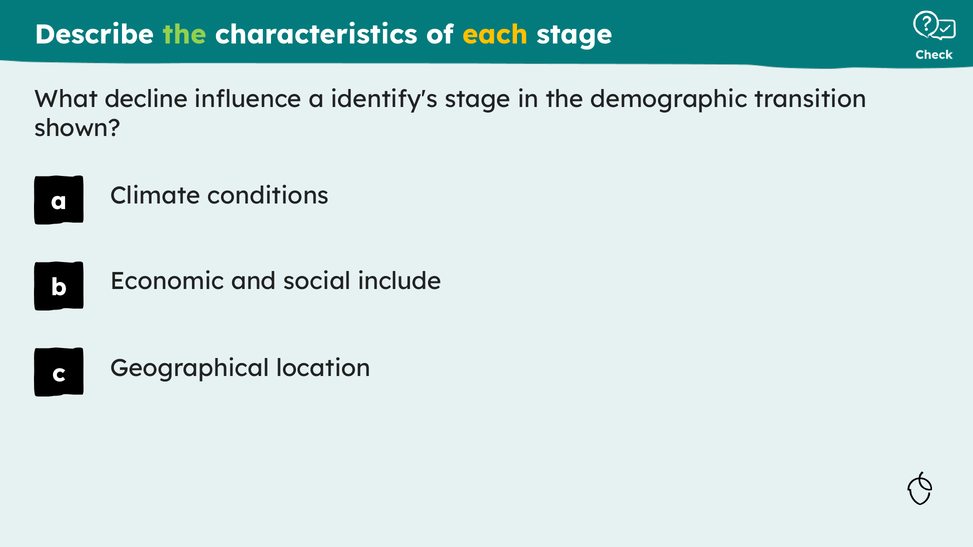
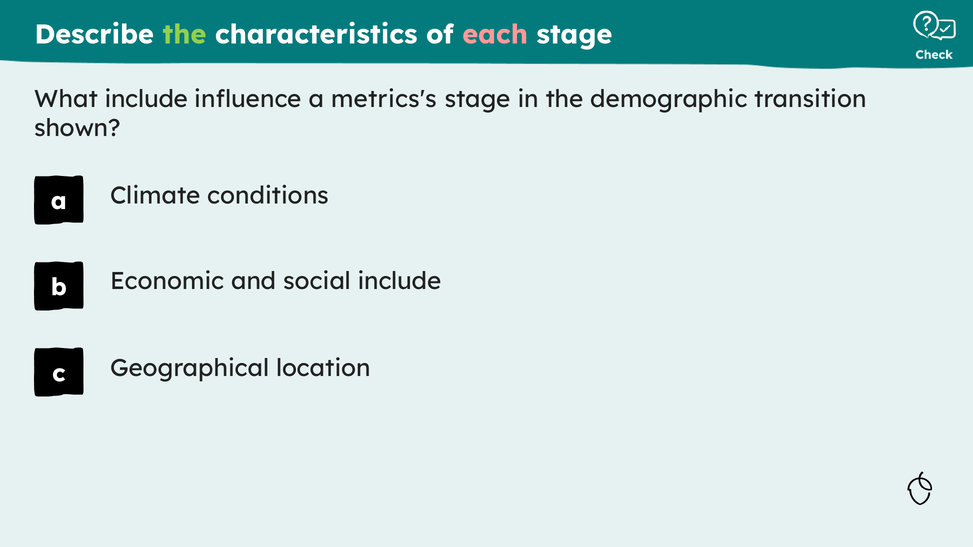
each colour: yellow -> pink
What decline: decline -> include
identify's: identify's -> metrics's
